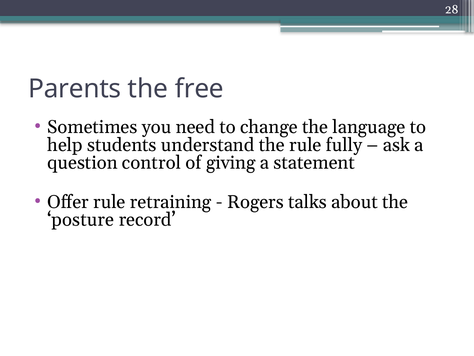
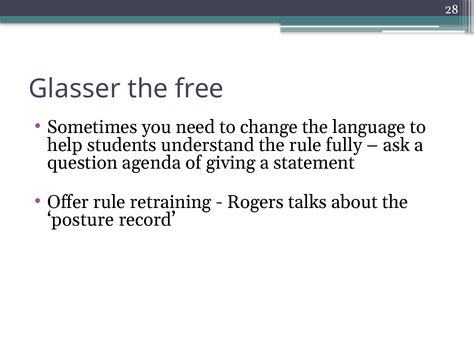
Parents: Parents -> Glasser
control: control -> agenda
